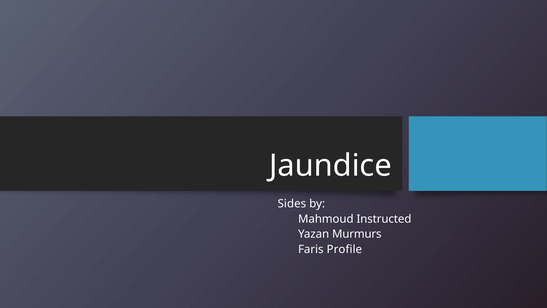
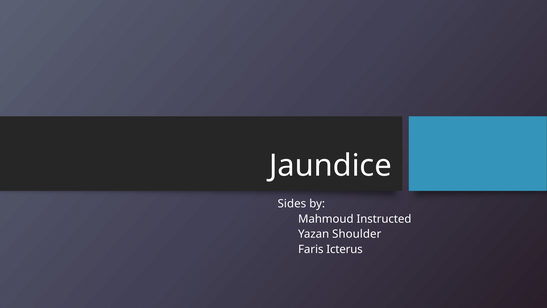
Murmurs: Murmurs -> Shoulder
Profile: Profile -> Icterus
